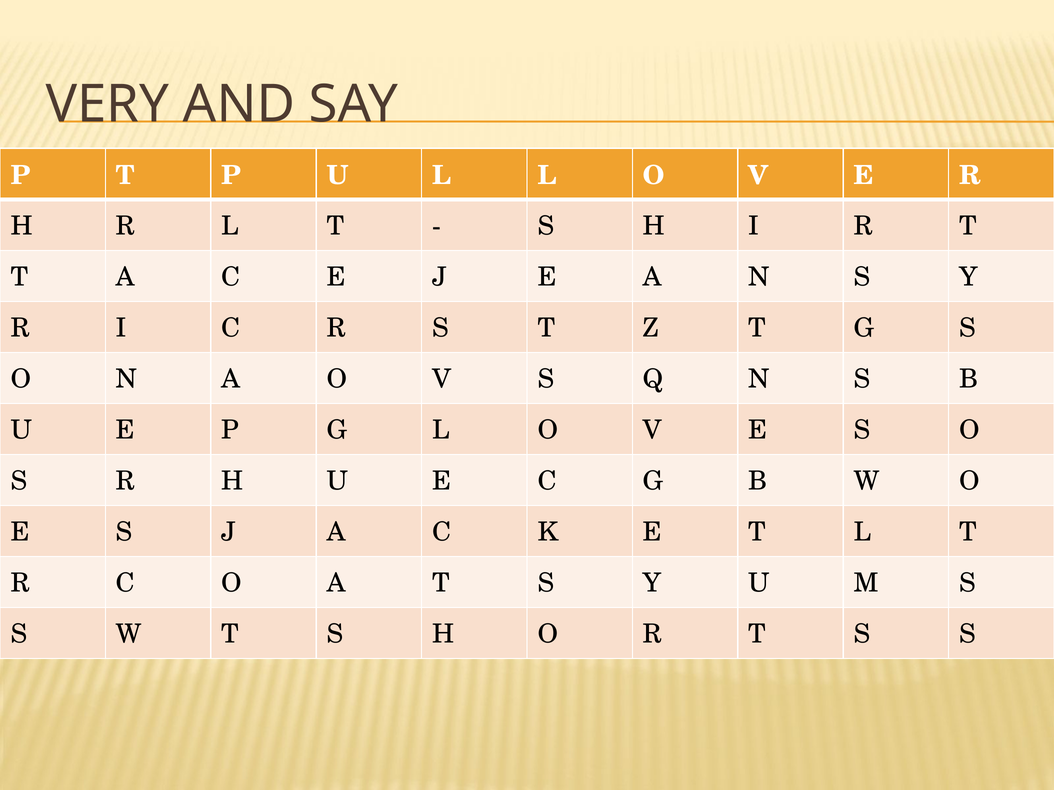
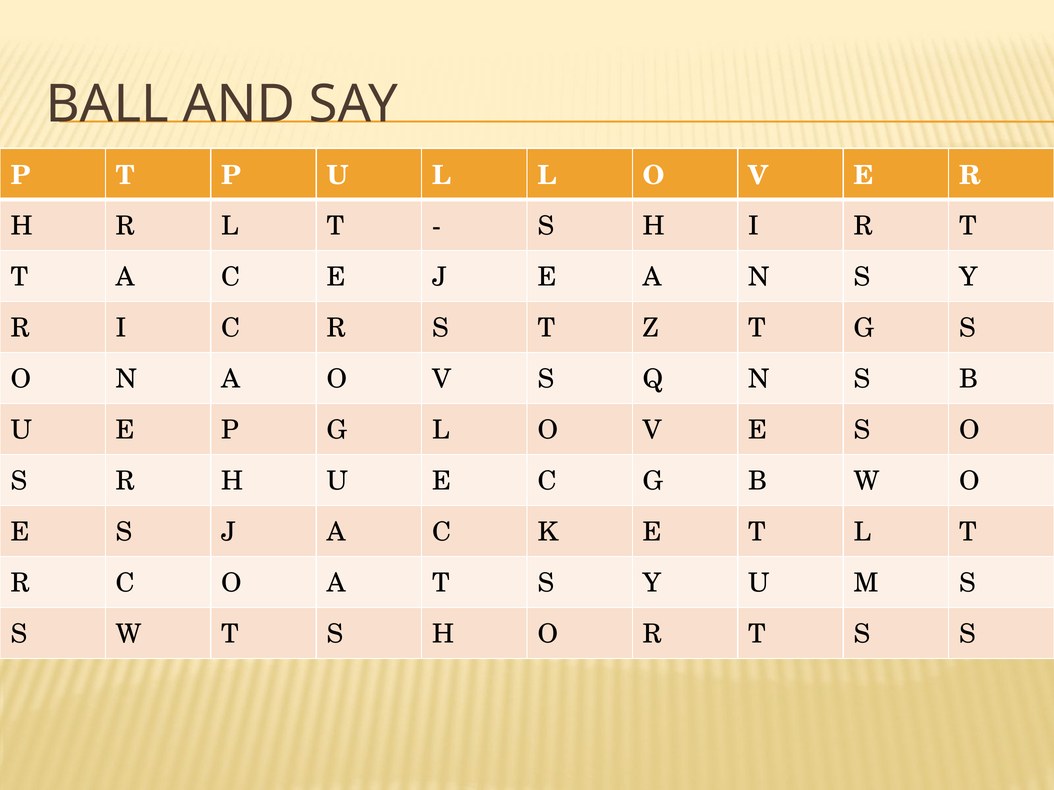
VERY: VERY -> BALL
